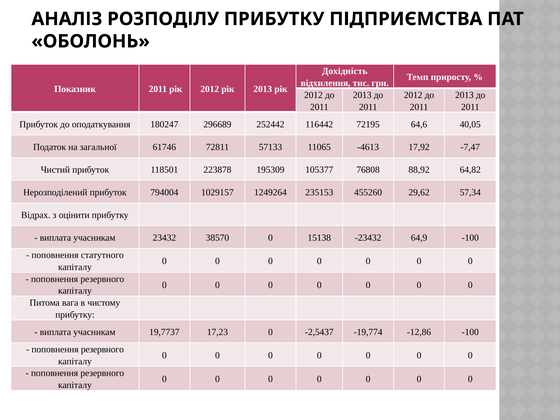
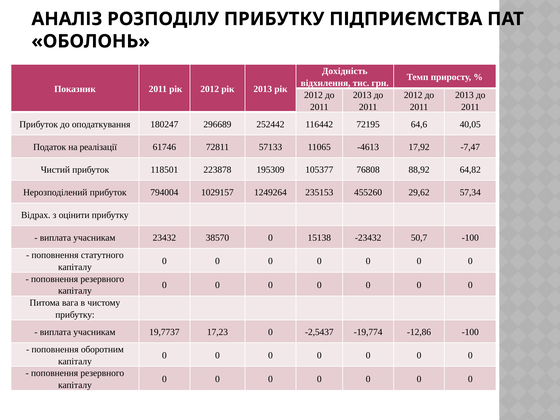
загальної: загальної -> реалізації
64,9: 64,9 -> 50,7
резервного at (102, 349): резервного -> оборотним
